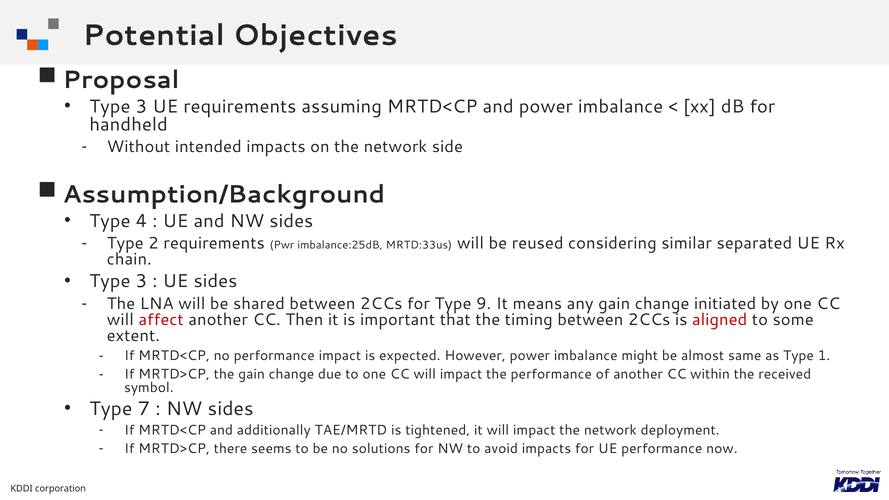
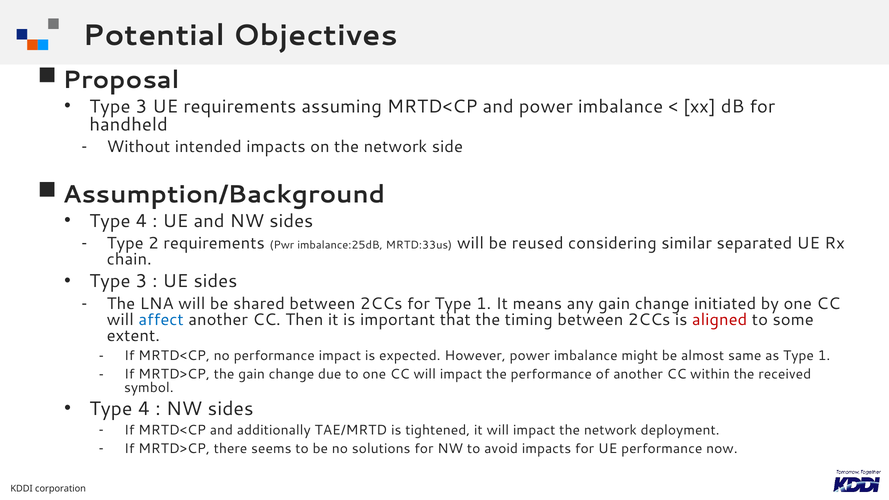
for Type 9: 9 -> 1
affect colour: red -> blue
7 at (144, 409): 7 -> 4
